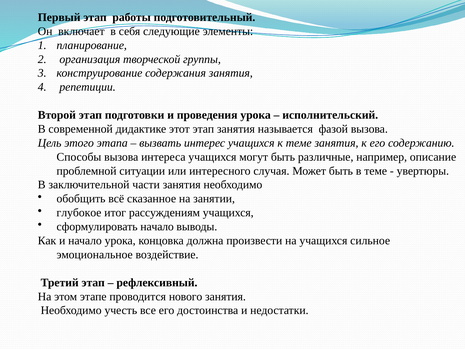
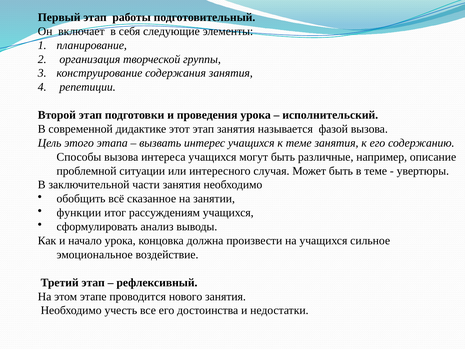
глубокое: глубокое -> функции
сформулировать начало: начало -> анализ
